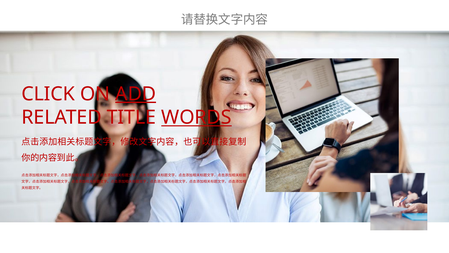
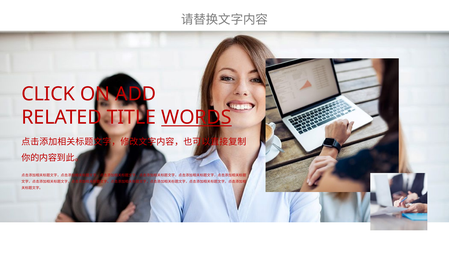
ADD underline: present -> none
